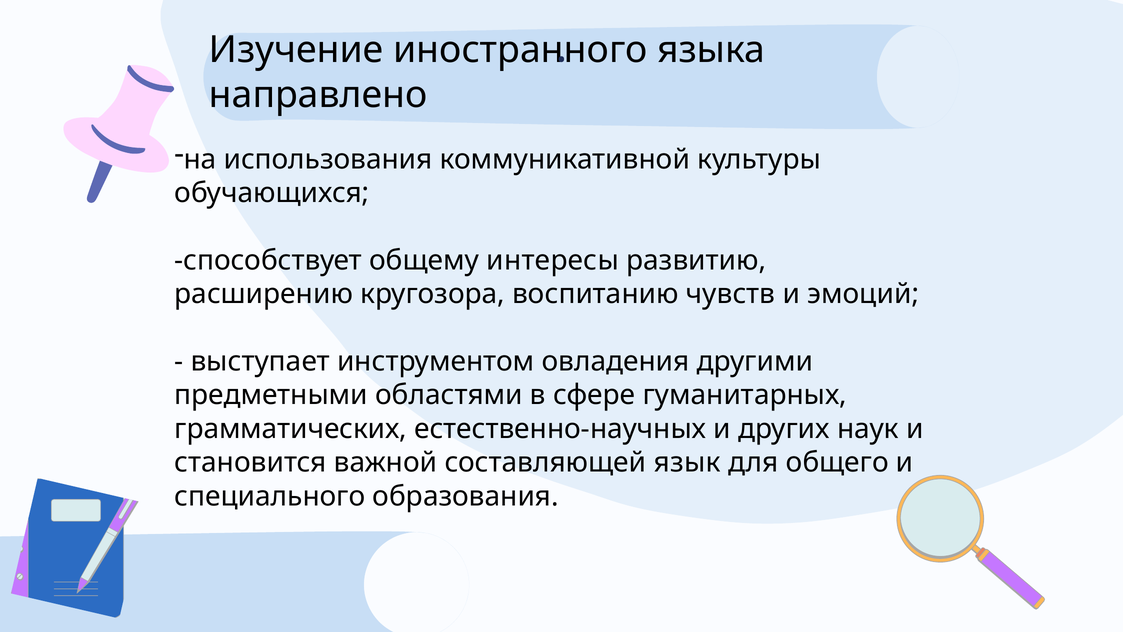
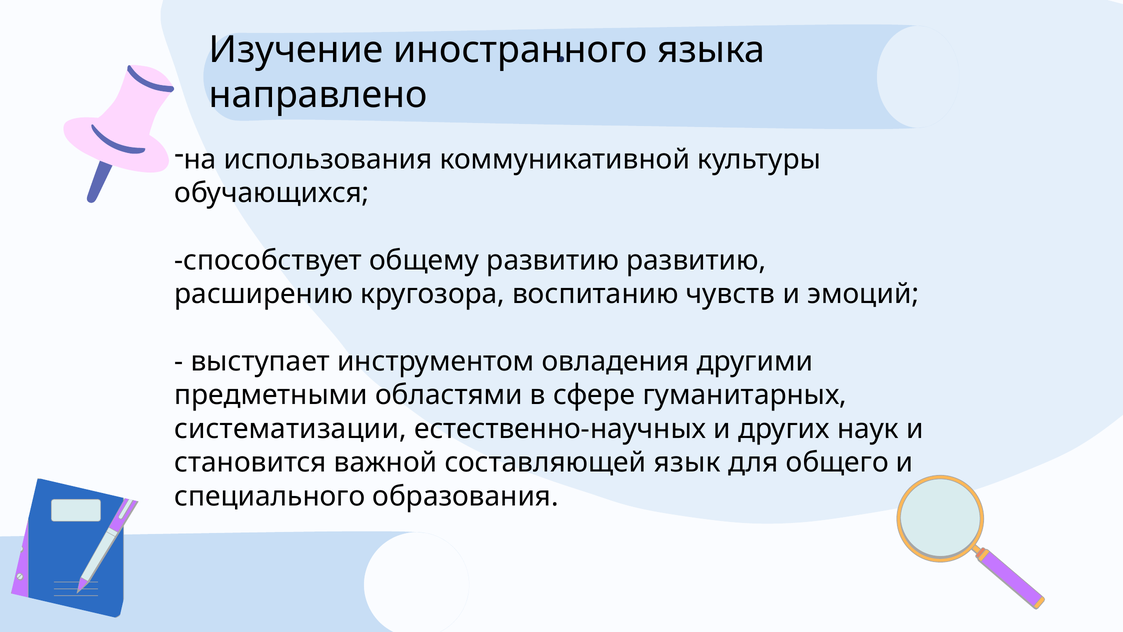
общему интересы: интересы -> развитию
грамматических: грамматических -> систематизации
